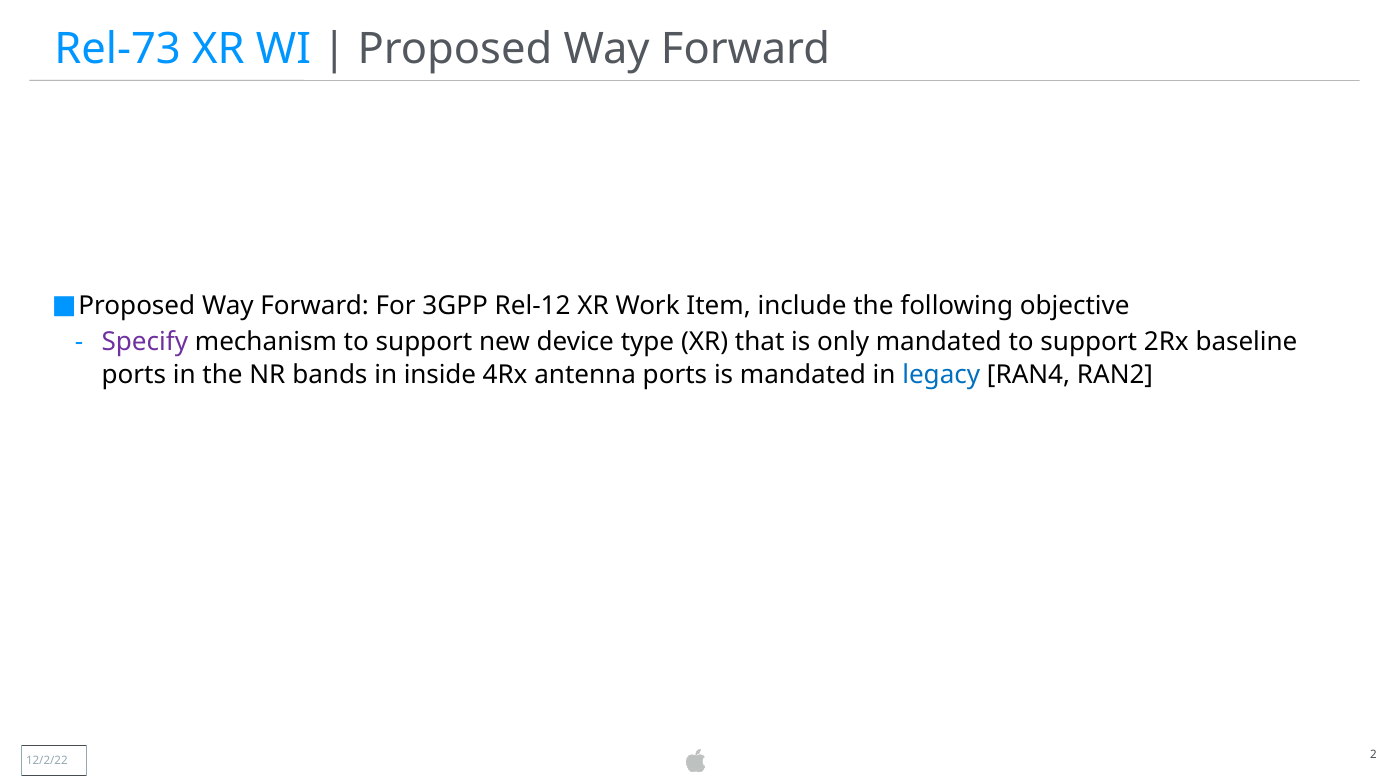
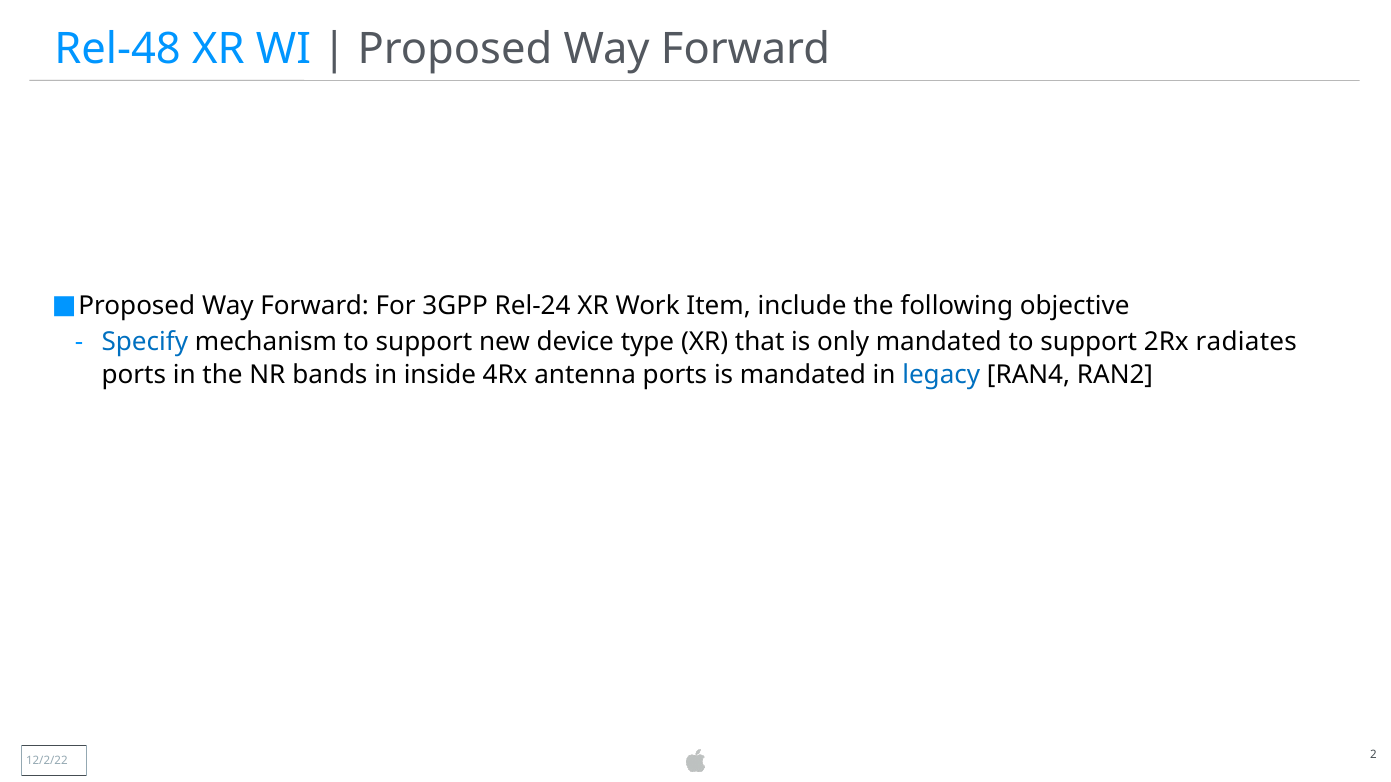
Rel-73: Rel-73 -> Rel-48
Rel-12: Rel-12 -> Rel-24
Specify colour: purple -> blue
baseline: baseline -> radiates
